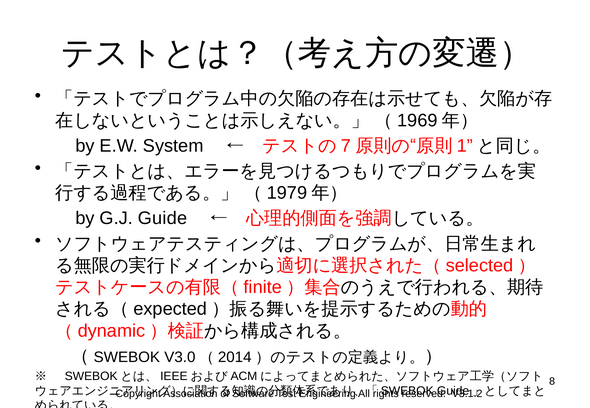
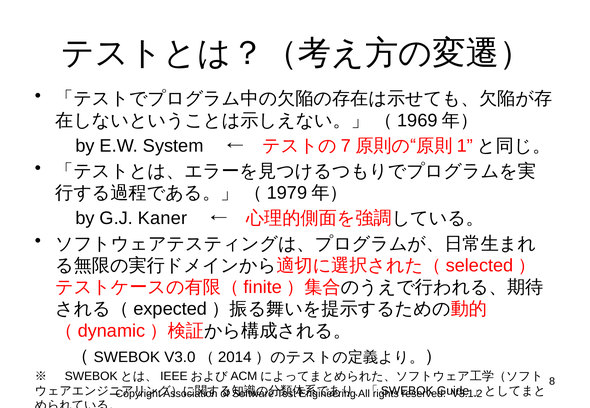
Guide: Guide -> Kaner
